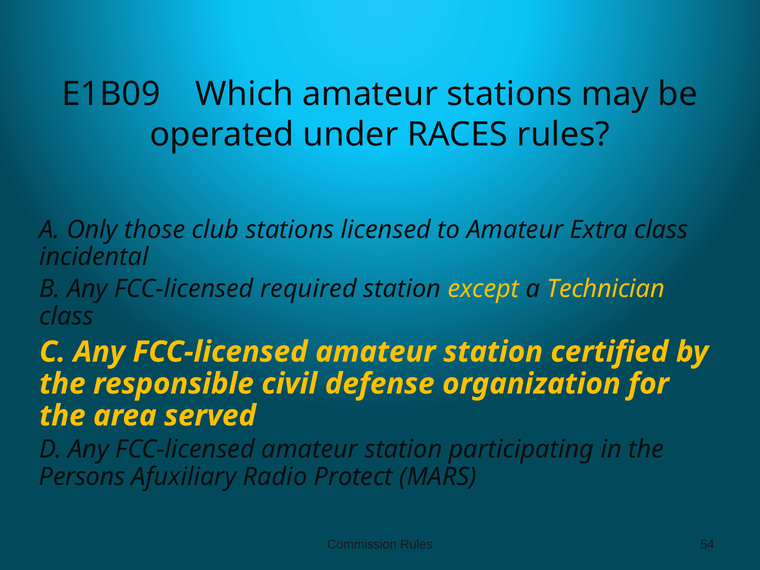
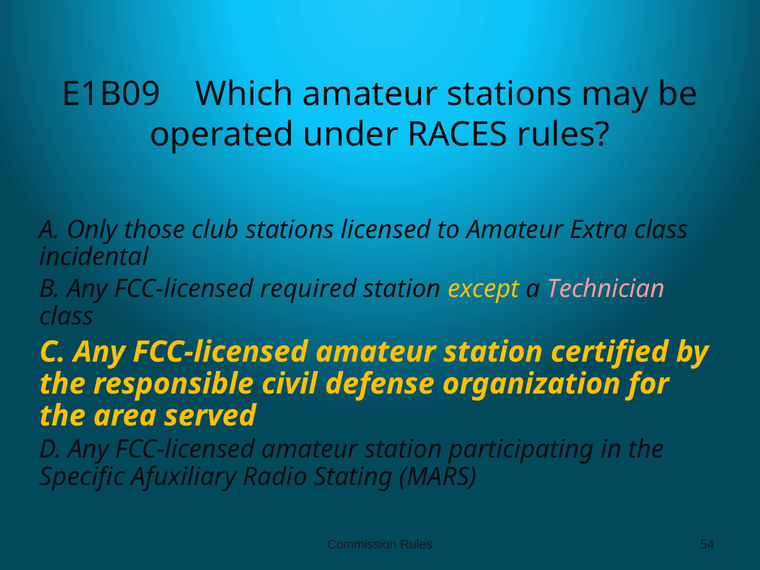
Technician colour: yellow -> pink
Persons: Persons -> Specific
Protect: Protect -> Stating
